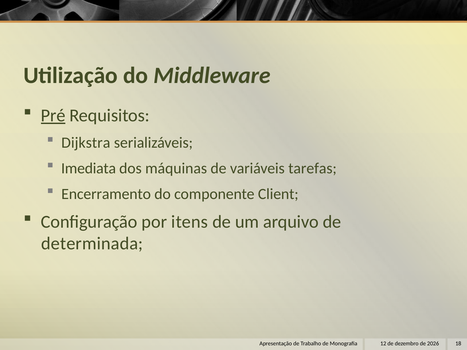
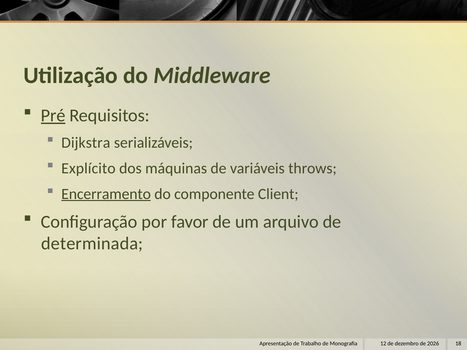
Imediata: Imediata -> Explícito
tarefas: tarefas -> throws
Encerramento underline: none -> present
itens: itens -> favor
